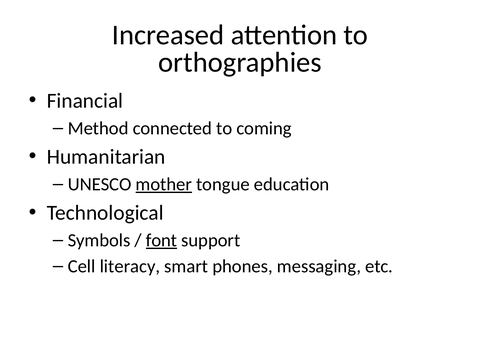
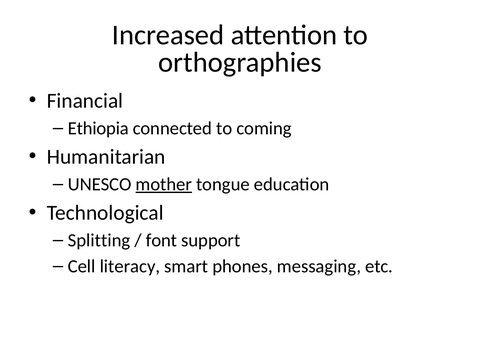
Method: Method -> Ethiopia
Symbols: Symbols -> Splitting
font underline: present -> none
